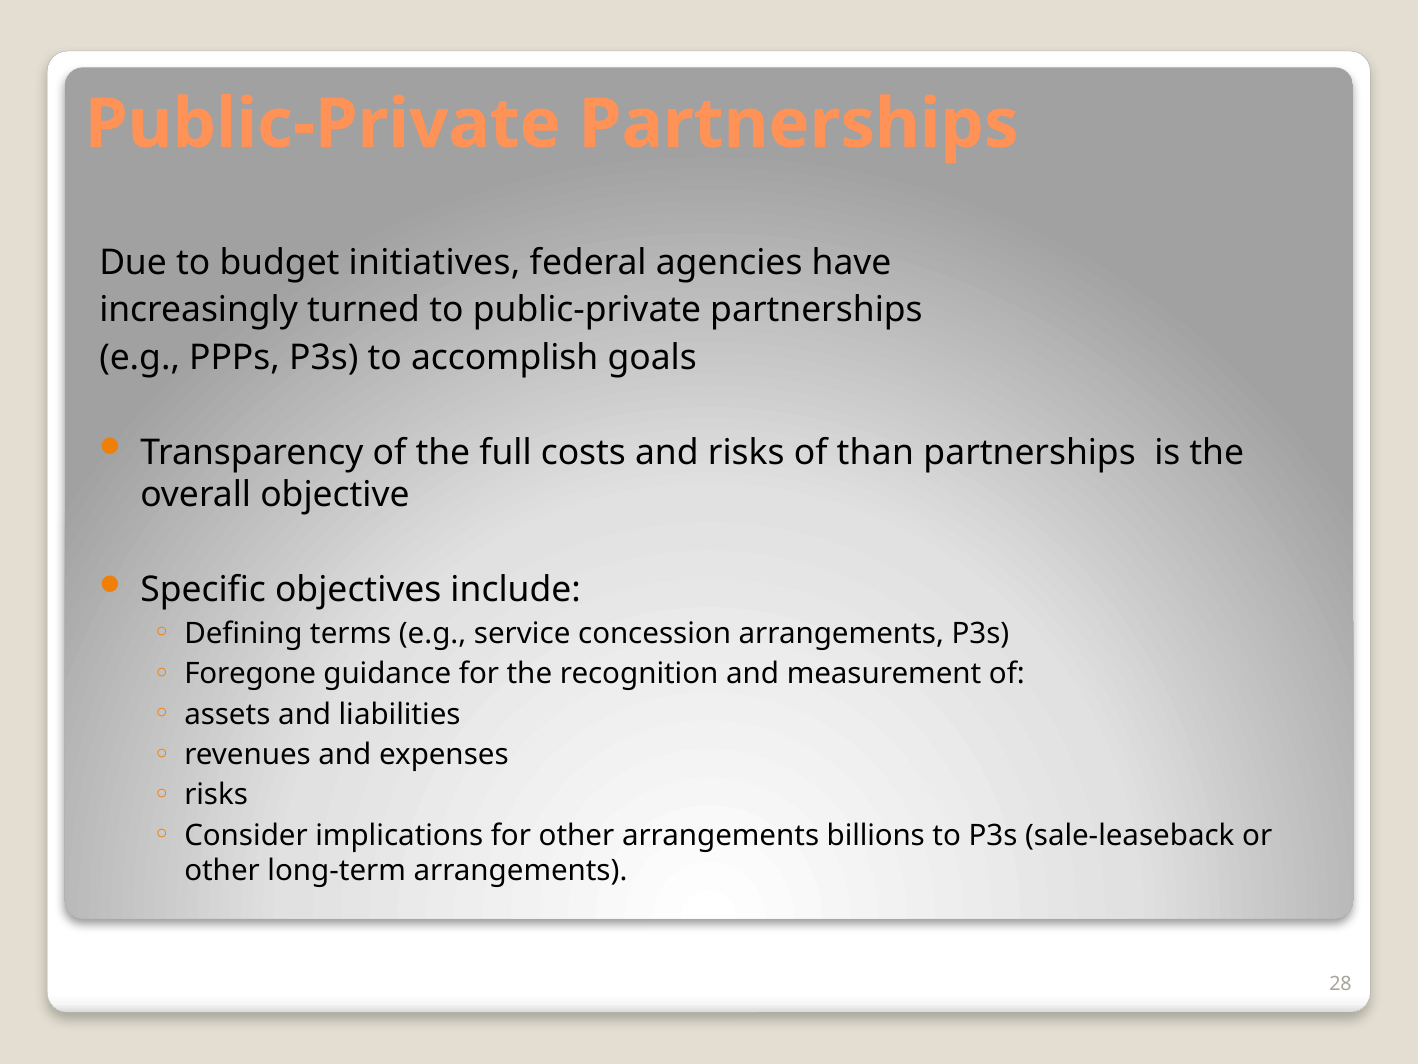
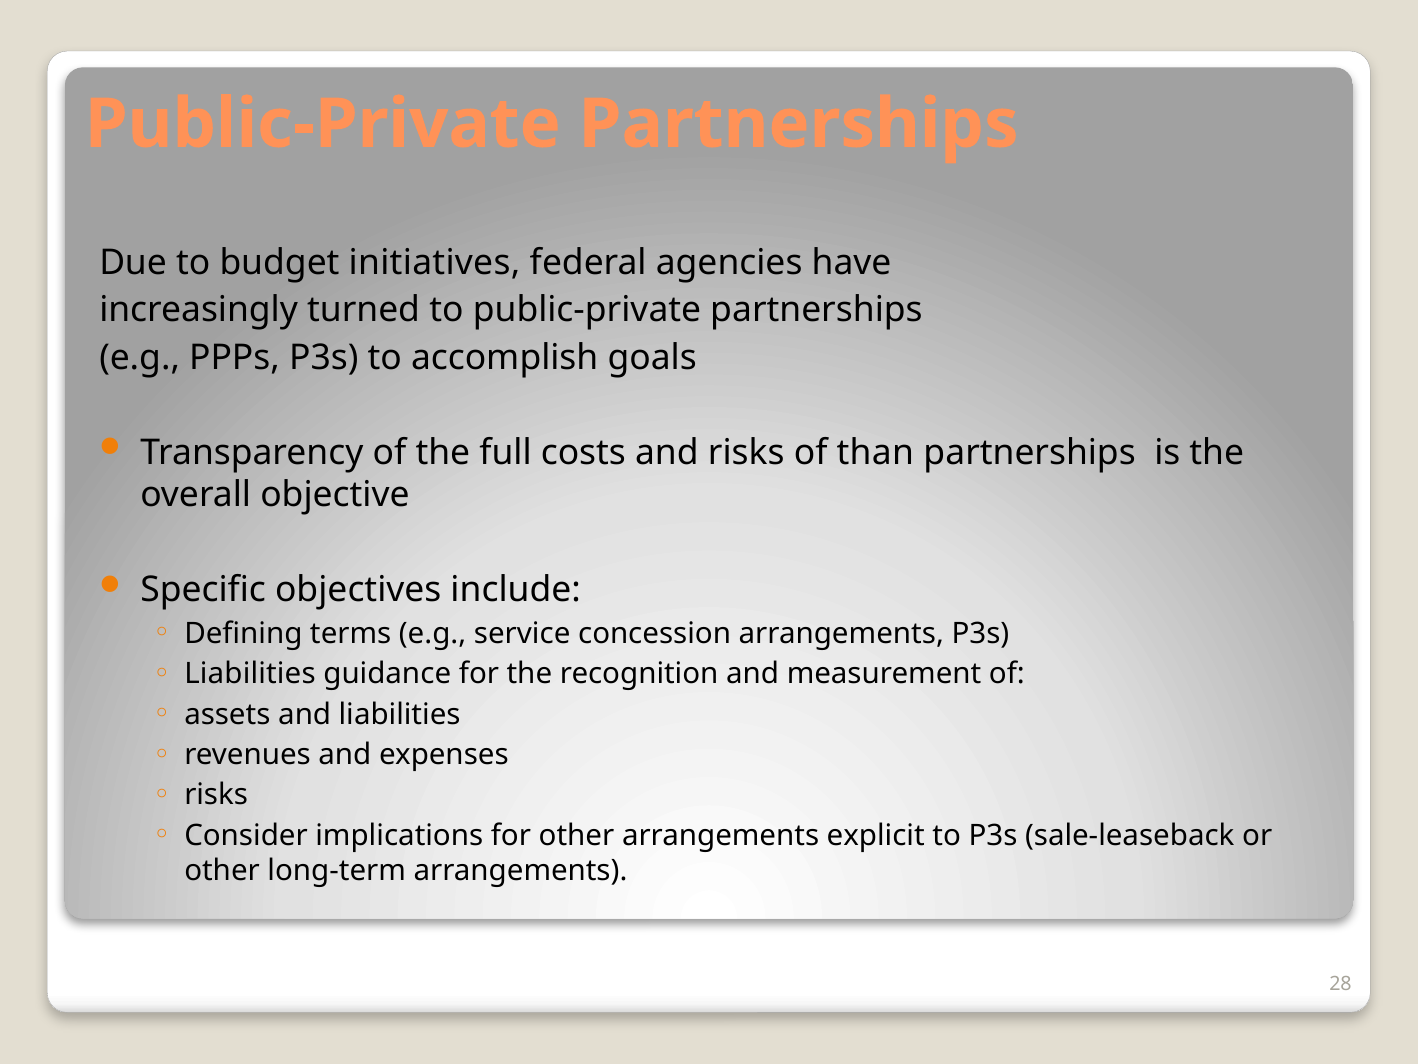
Foregone at (250, 674): Foregone -> Liabilities
billions: billions -> explicit
